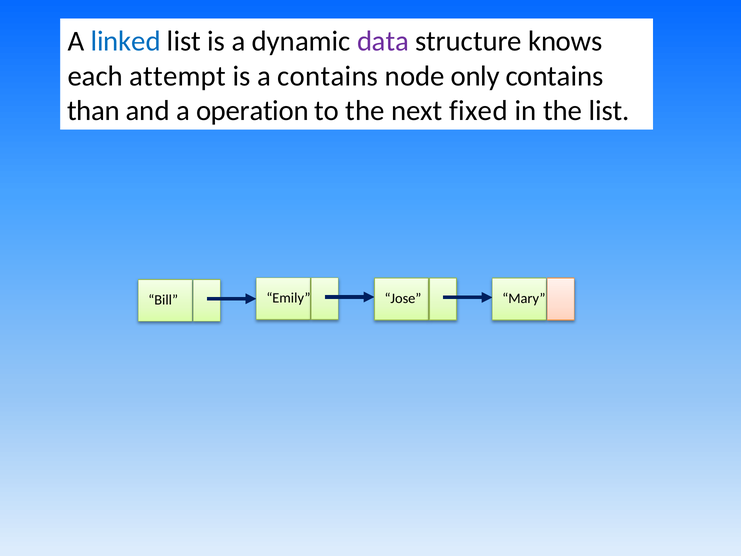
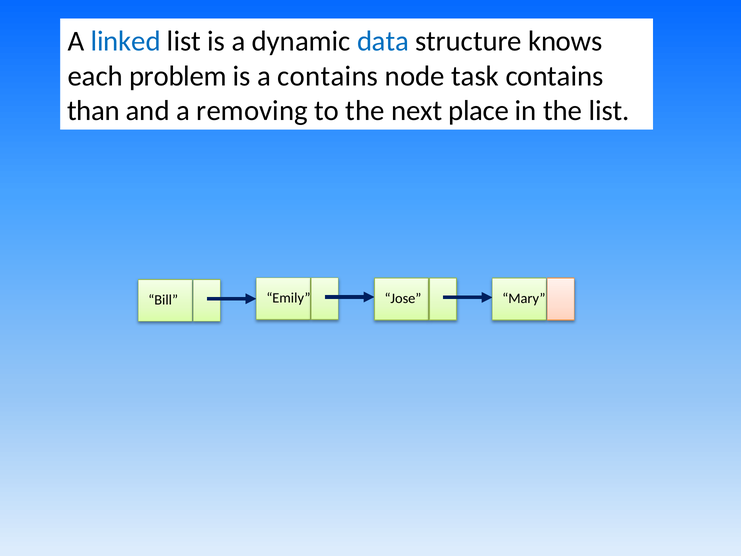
data colour: purple -> blue
attempt: attempt -> problem
only: only -> task
operation: operation -> removing
fixed: fixed -> place
